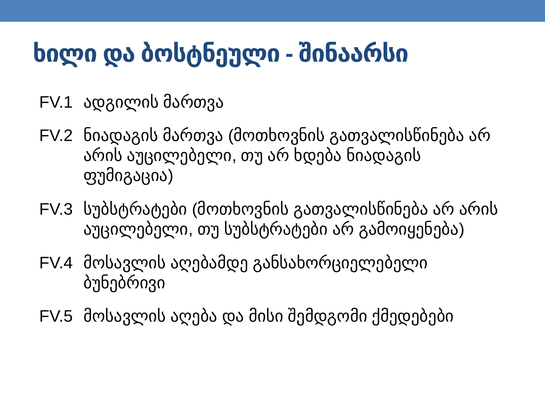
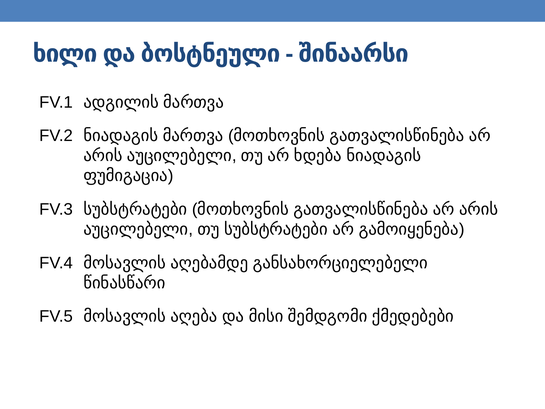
ბუნებრივი: ბუნებრივი -> წინასწარი
